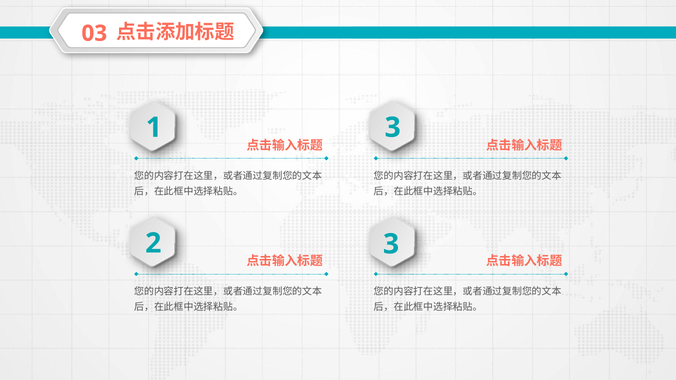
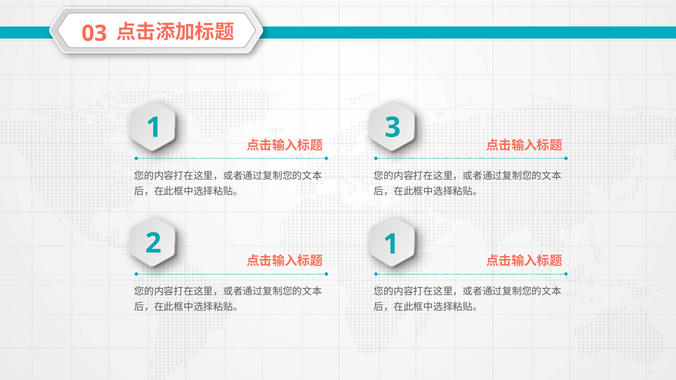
2 3: 3 -> 1
